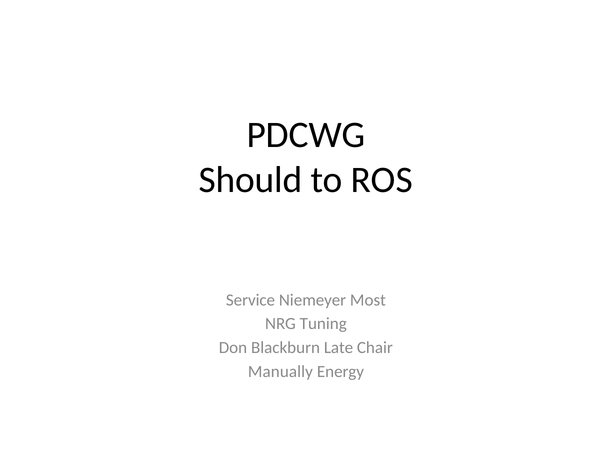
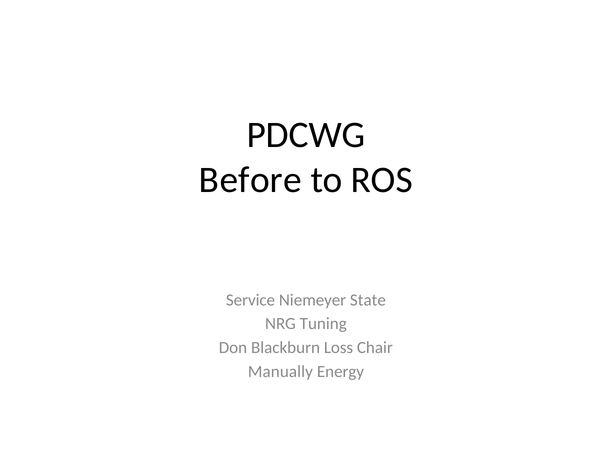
Should: Should -> Before
Most: Most -> State
Late: Late -> Loss
